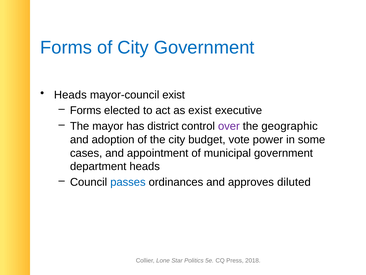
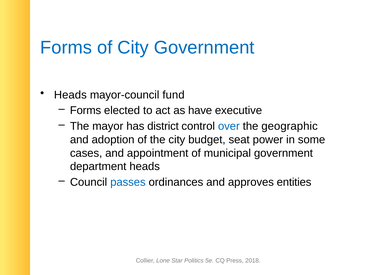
mayor-council exist: exist -> fund
as exist: exist -> have
over colour: purple -> blue
vote: vote -> seat
diluted: diluted -> entities
